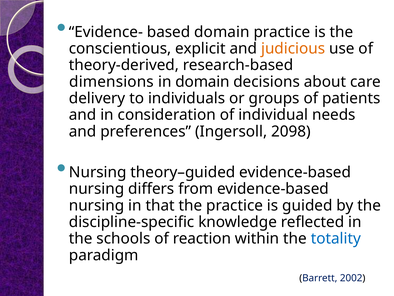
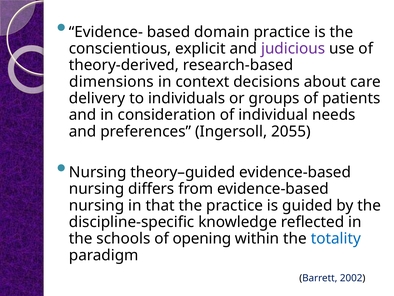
judicious colour: orange -> purple
in domain: domain -> context
2098: 2098 -> 2055
reaction: reaction -> opening
